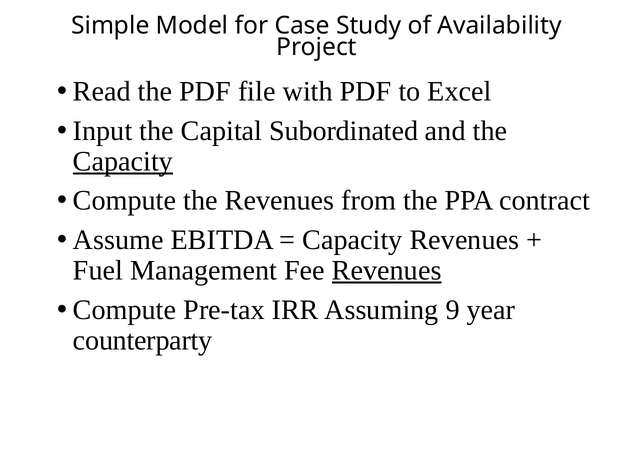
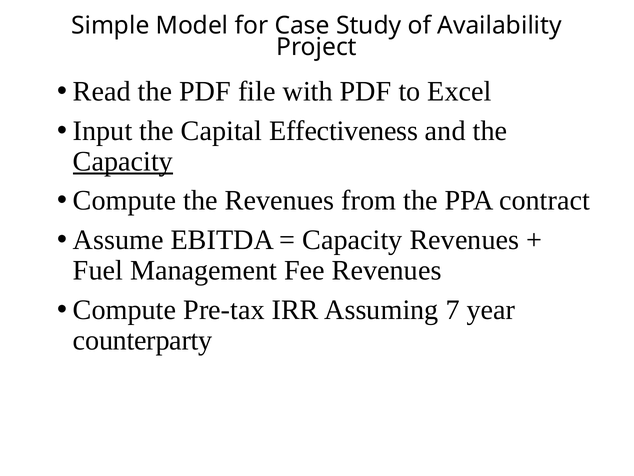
Subordinated: Subordinated -> Effectiveness
Revenues at (387, 270) underline: present -> none
9: 9 -> 7
